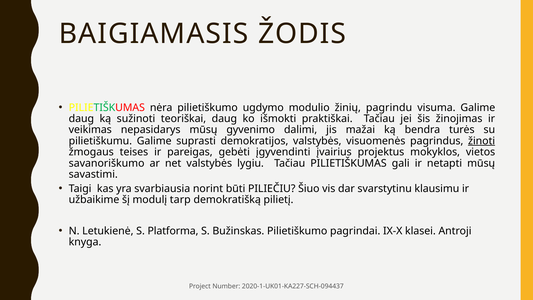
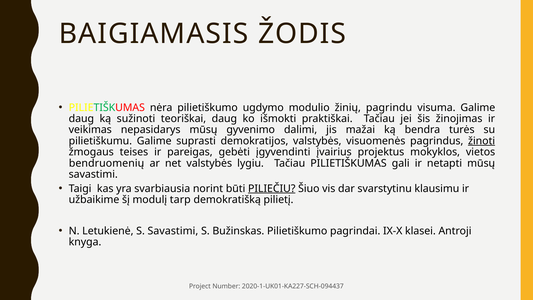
savanoriškumo: savanoriškumo -> bendruomenių
PILIEČIU underline: none -> present
S Platforma: Platforma -> Savastimi
